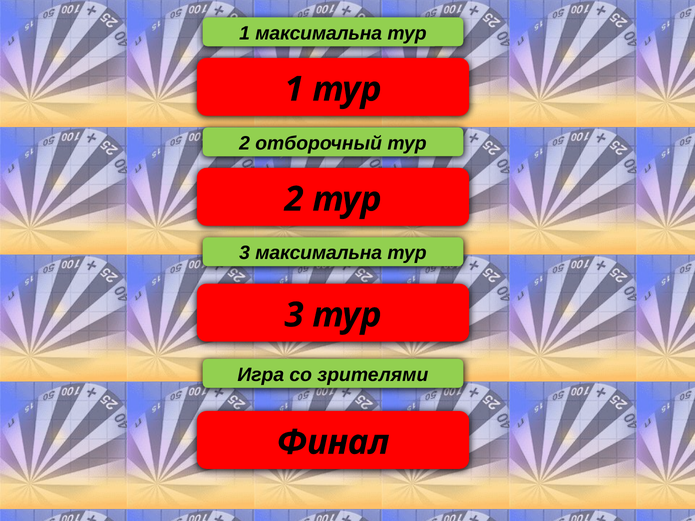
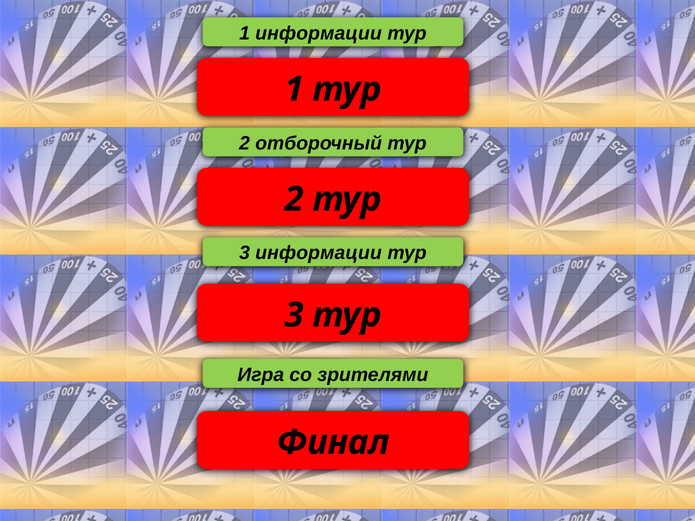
1 максимальна: максимальна -> информации
3 максимальна: максимальна -> информации
